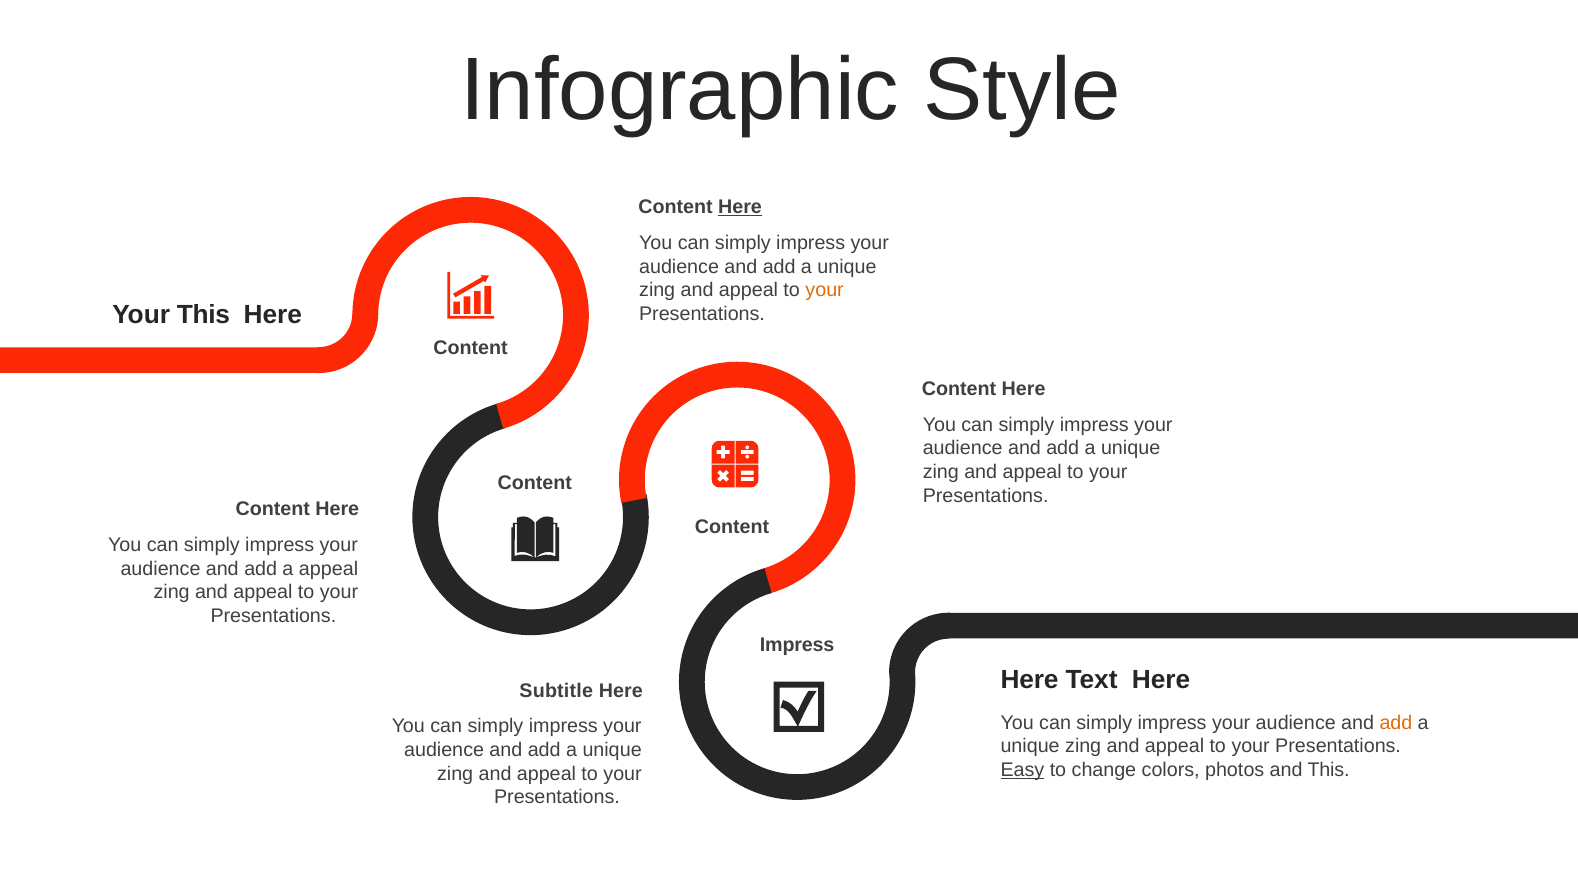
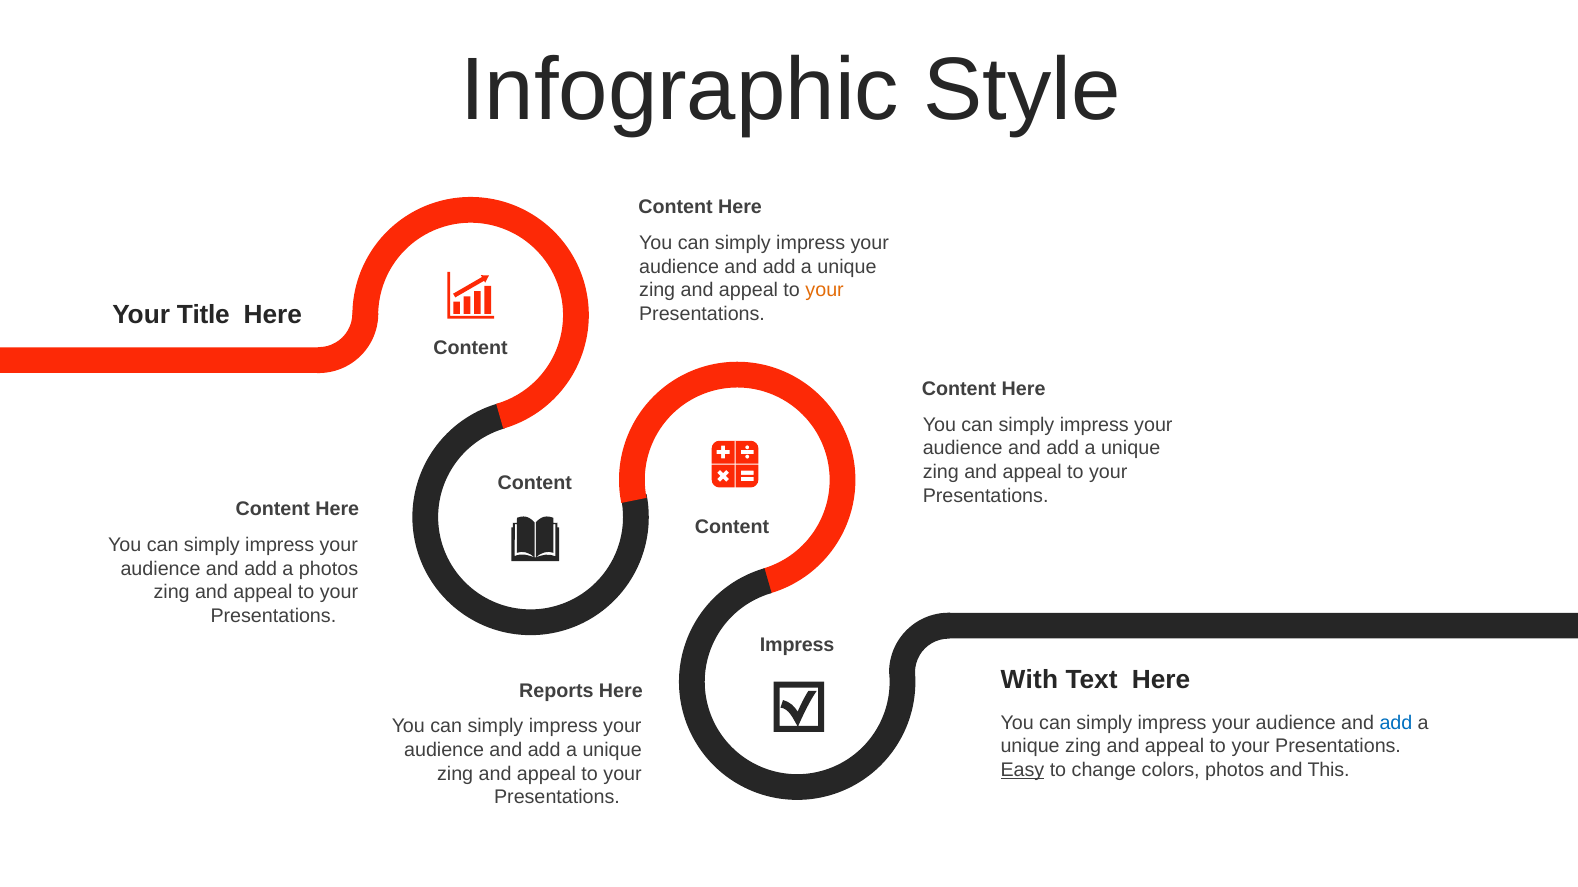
Here at (740, 208) underline: present -> none
Your This: This -> Title
a appeal: appeal -> photos
Here at (1030, 680): Here -> With
Subtitle: Subtitle -> Reports
add at (1396, 723) colour: orange -> blue
